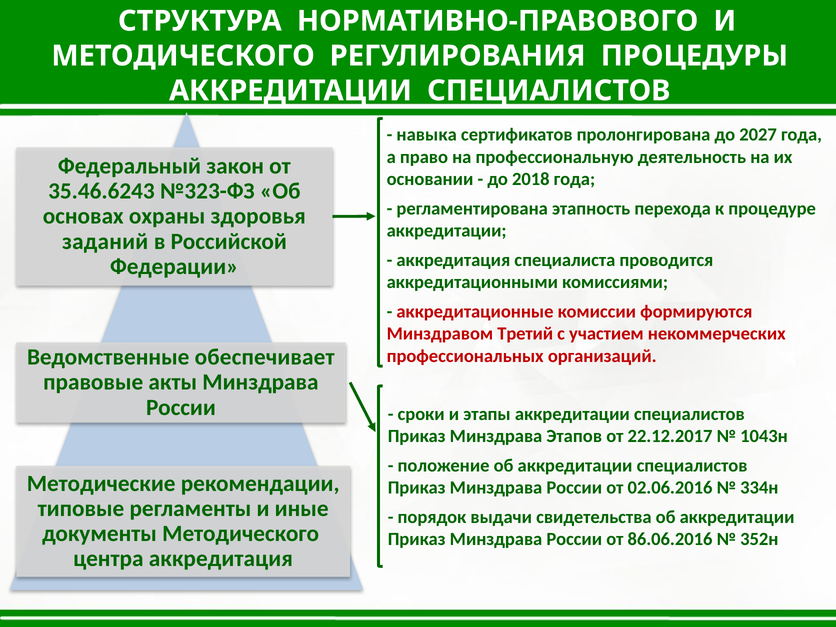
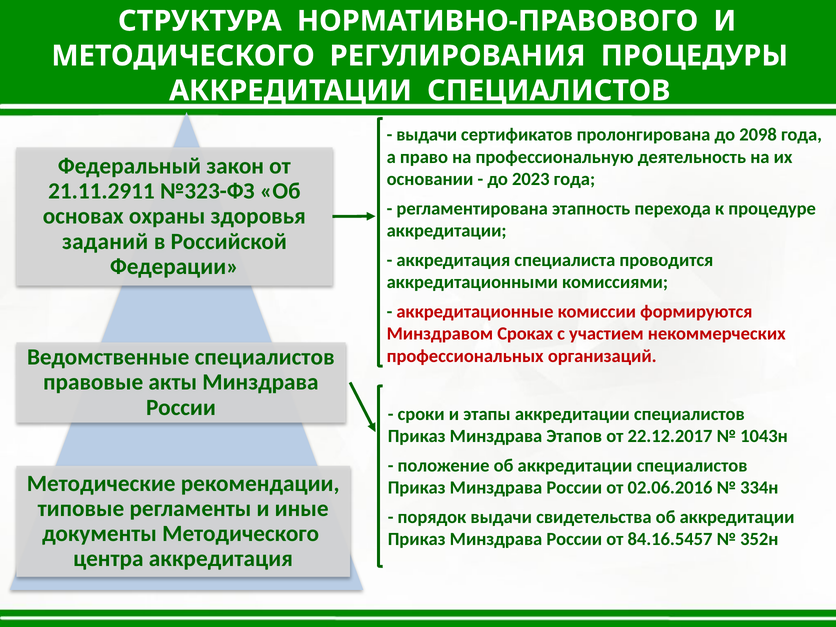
навыка at (427, 135): навыка -> выдачи
2027: 2027 -> 2098
2018: 2018 -> 2023
35.46.6243: 35.46.6243 -> 21.11.2911
Третий: Третий -> Сроках
Ведомственные обеспечивает: обеспечивает -> специалистов
86.06.2016: 86.06.2016 -> 84.16.5457
